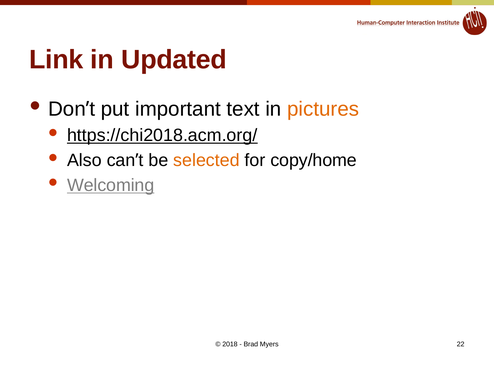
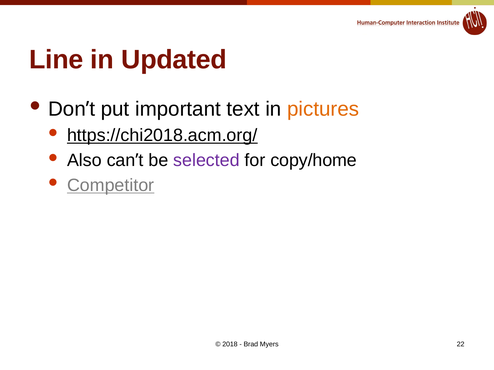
Link: Link -> Line
selected colour: orange -> purple
Welcoming: Welcoming -> Competitor
